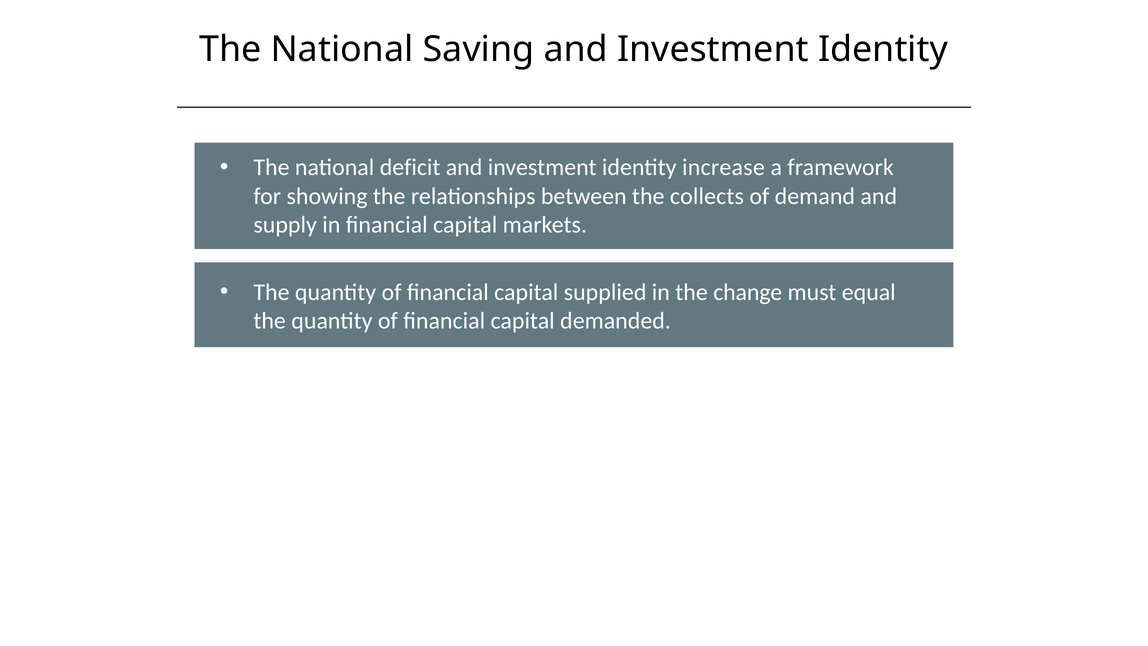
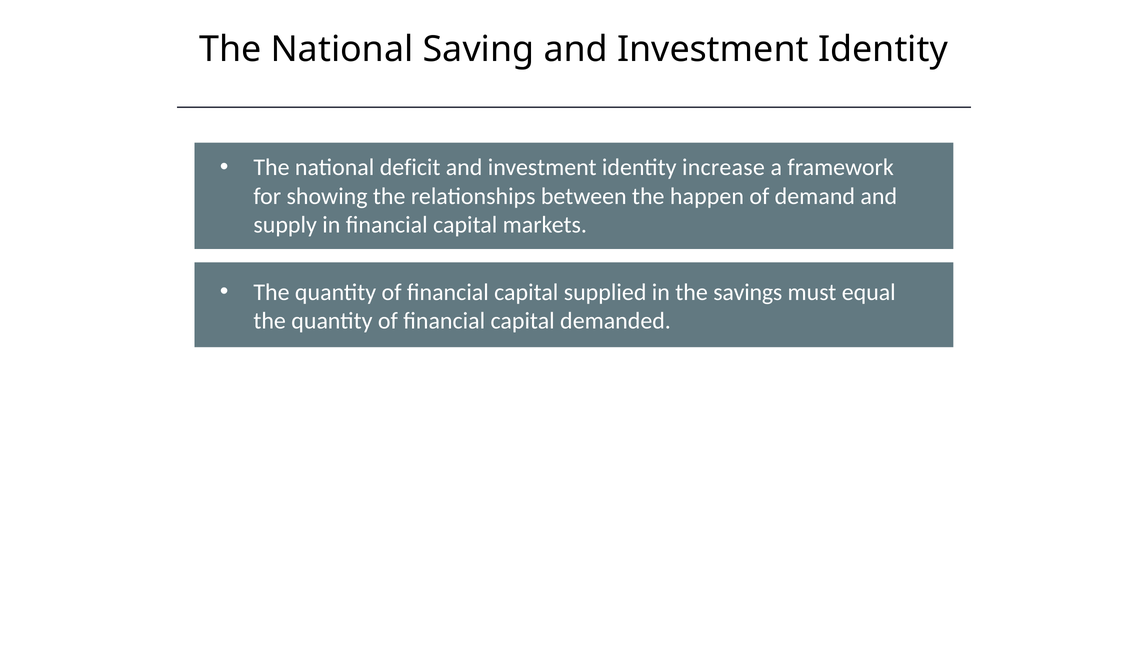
collects: collects -> happen
change: change -> savings
